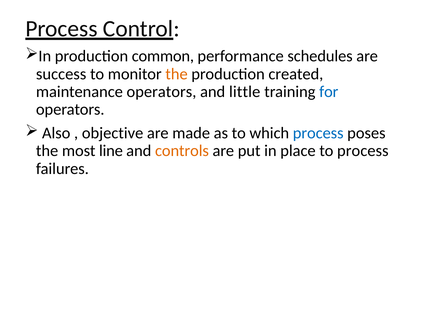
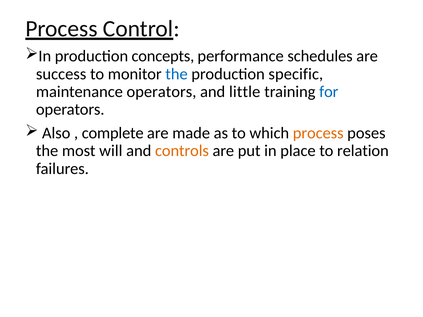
common: common -> concepts
the at (177, 74) colour: orange -> blue
created: created -> specific
objective: objective -> complete
process at (318, 133) colour: blue -> orange
line: line -> will
to process: process -> relation
